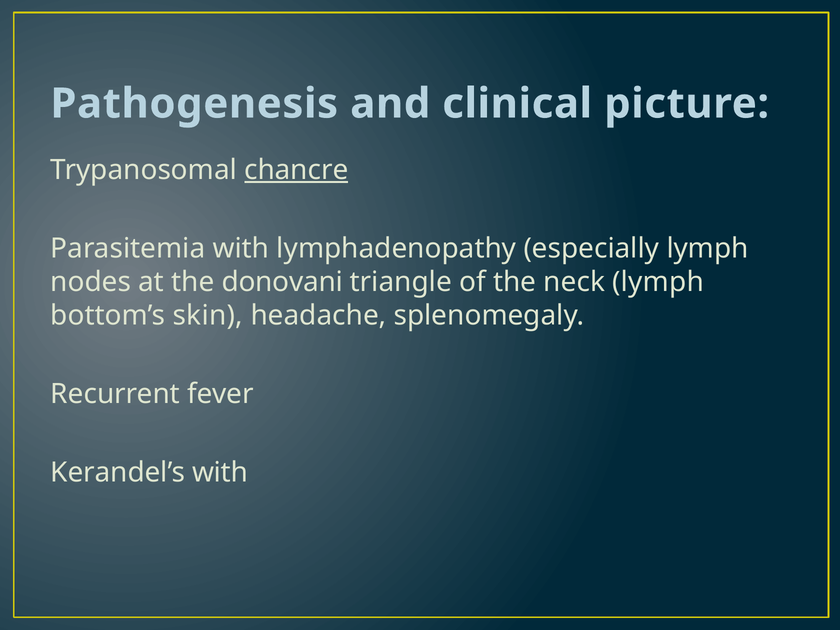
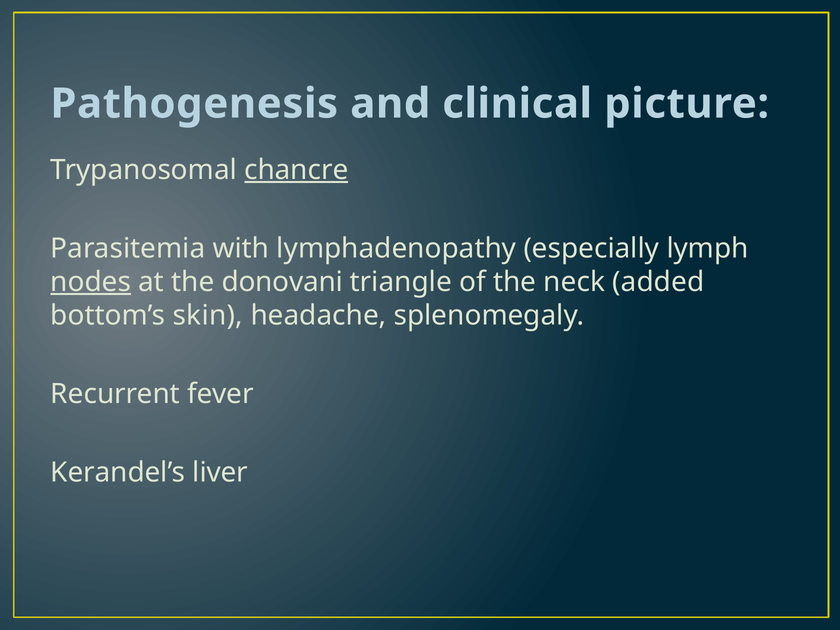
nodes underline: none -> present
neck lymph: lymph -> added
Kerandel’s with: with -> liver
